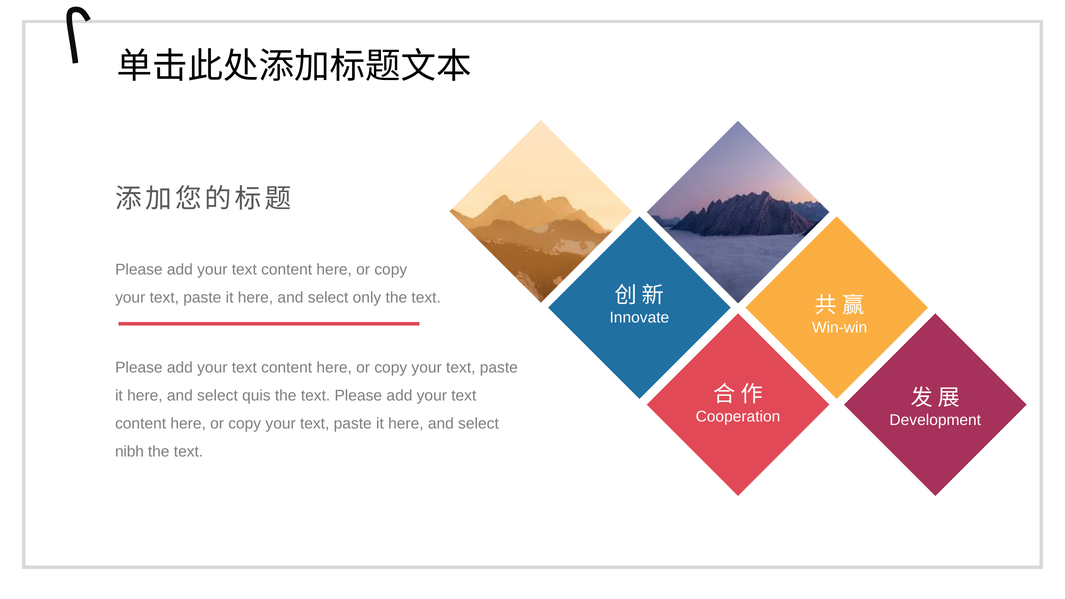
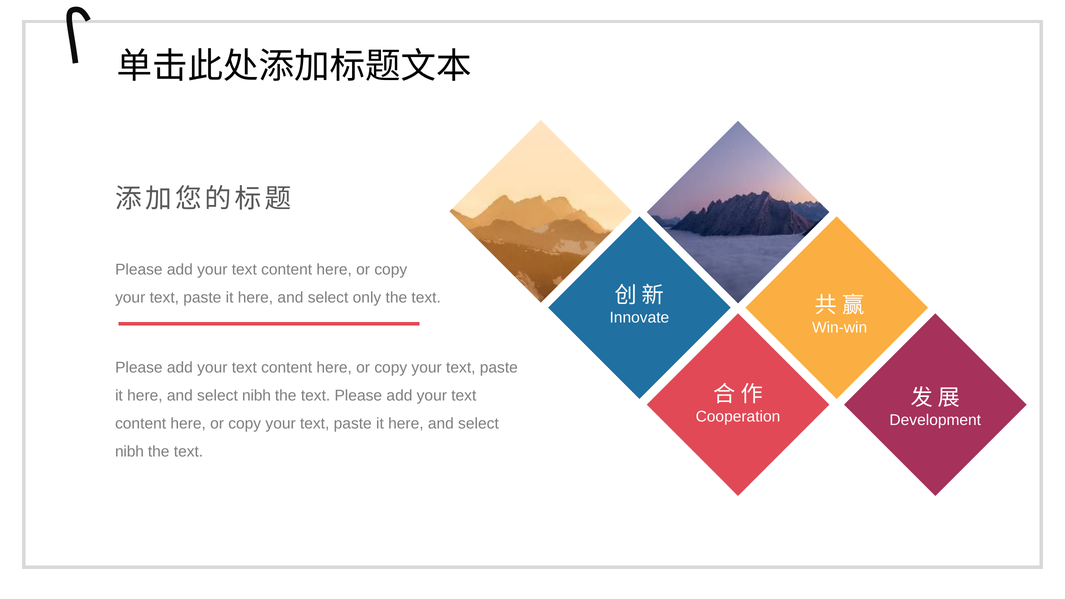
quis at (256, 396): quis -> nibh
